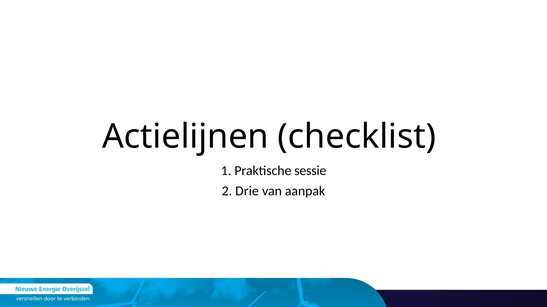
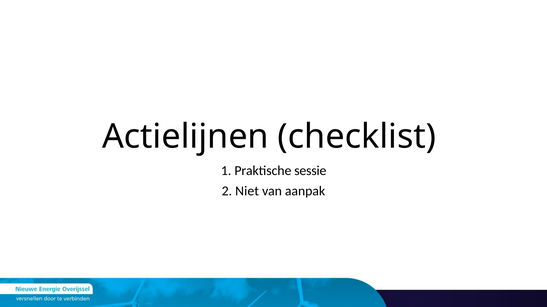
Drie: Drie -> Niet
